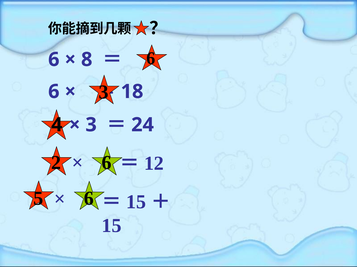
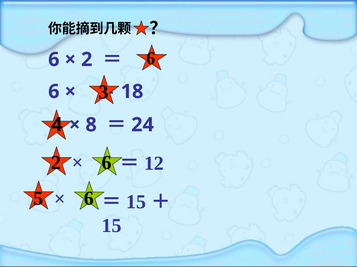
8 at (87, 60): 8 -> 2
3 at (91, 125): 3 -> 8
